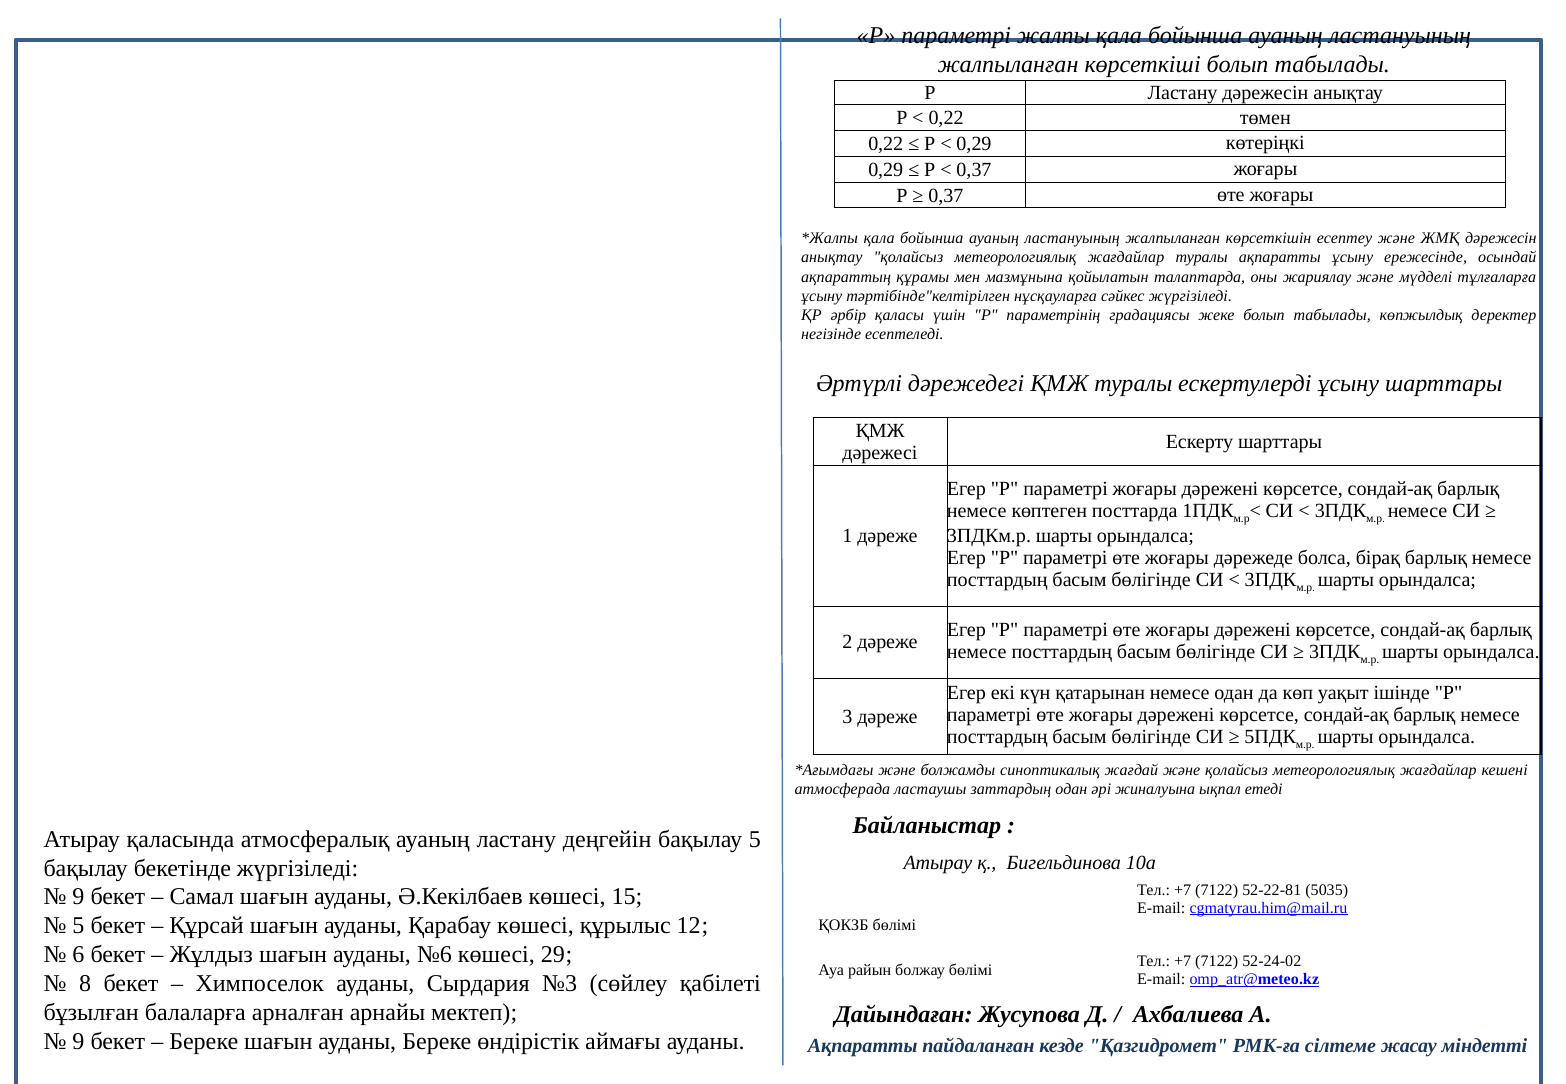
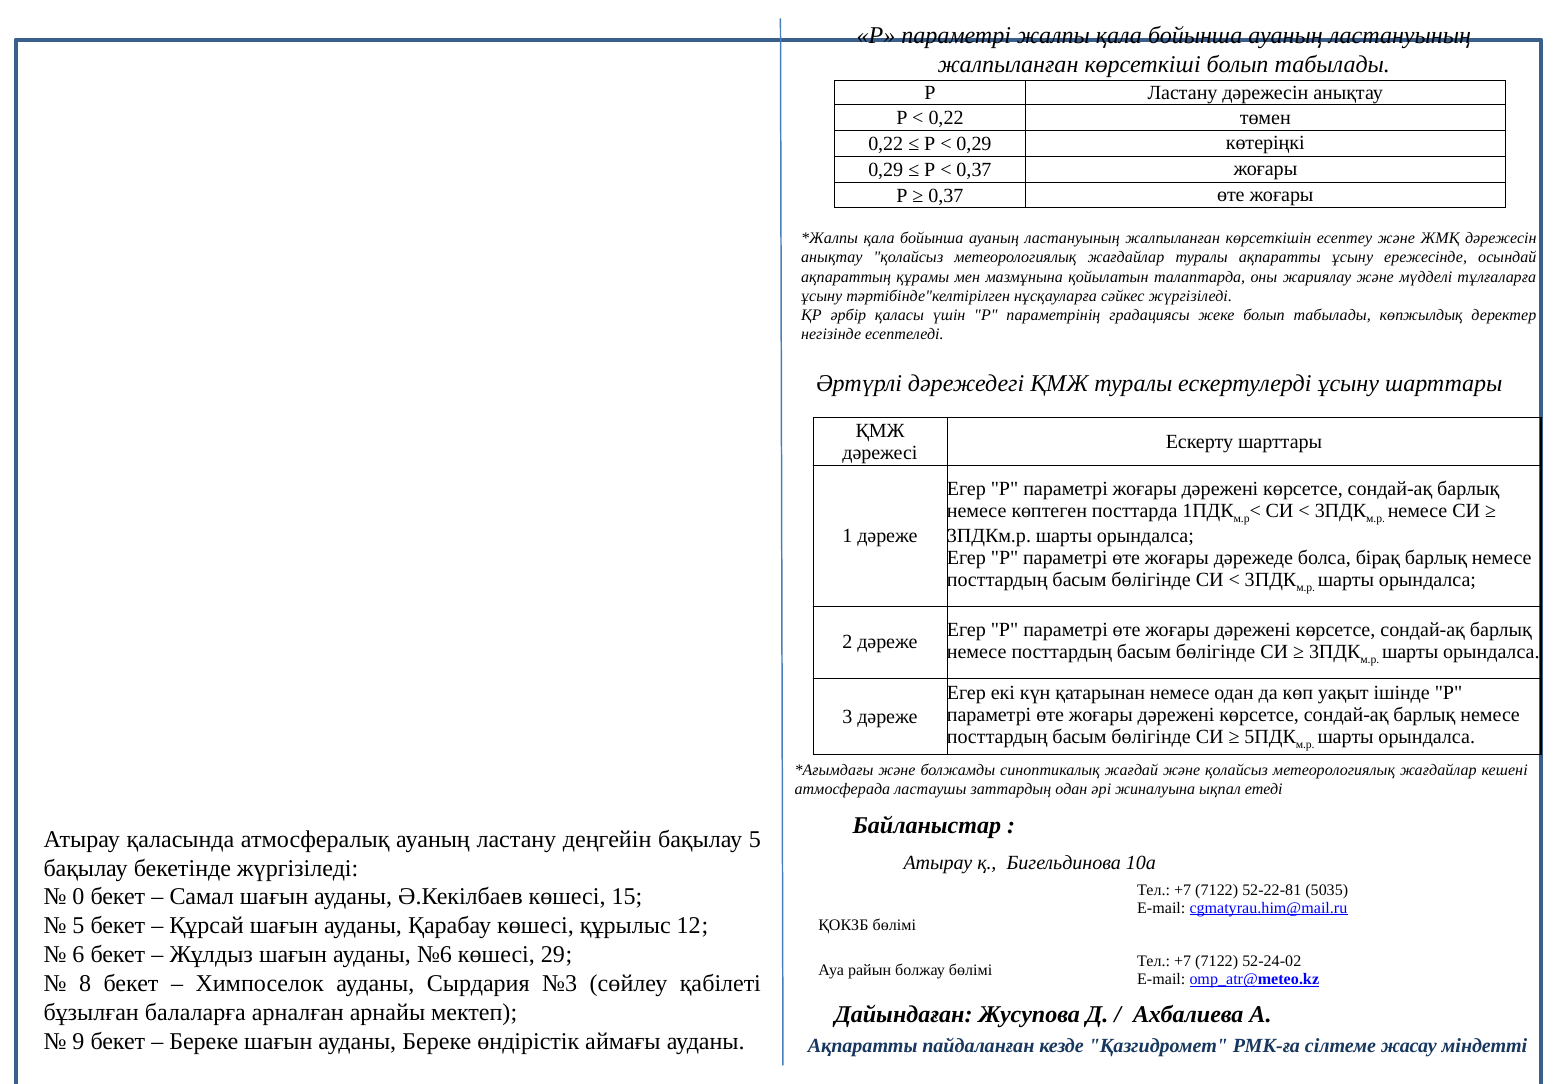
9 at (78, 897): 9 -> 0
